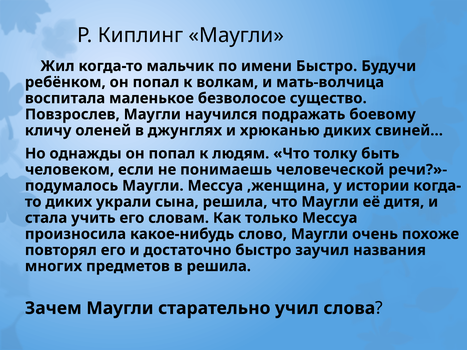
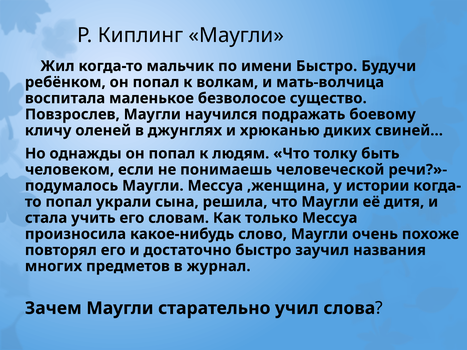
диких at (69, 202): диких -> попал
в решила: решила -> журнал
